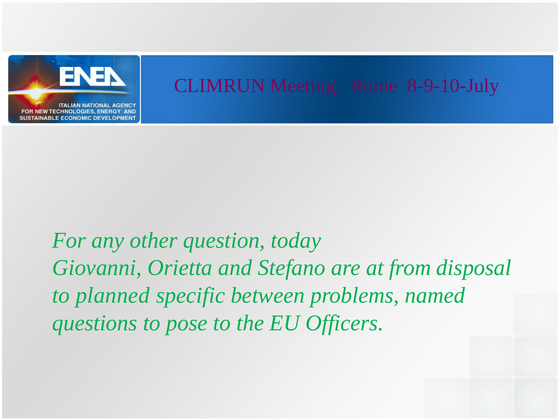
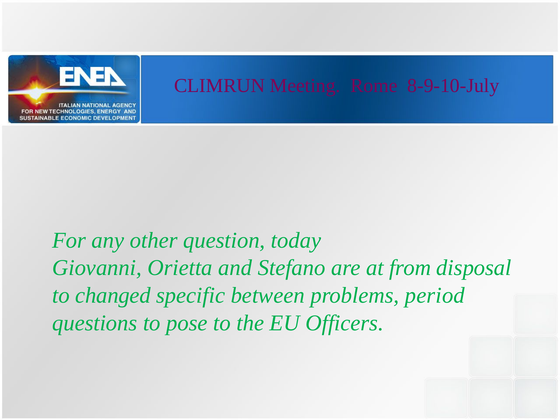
planned: planned -> changed
named: named -> period
